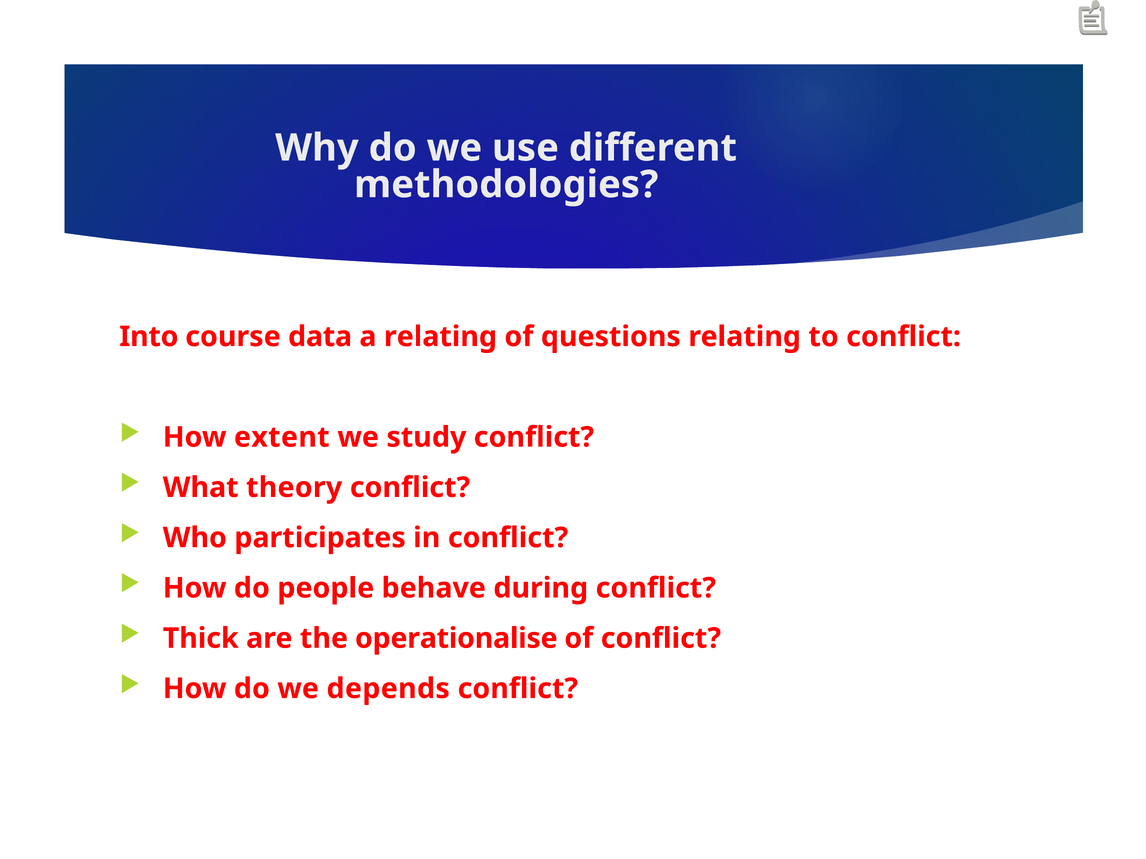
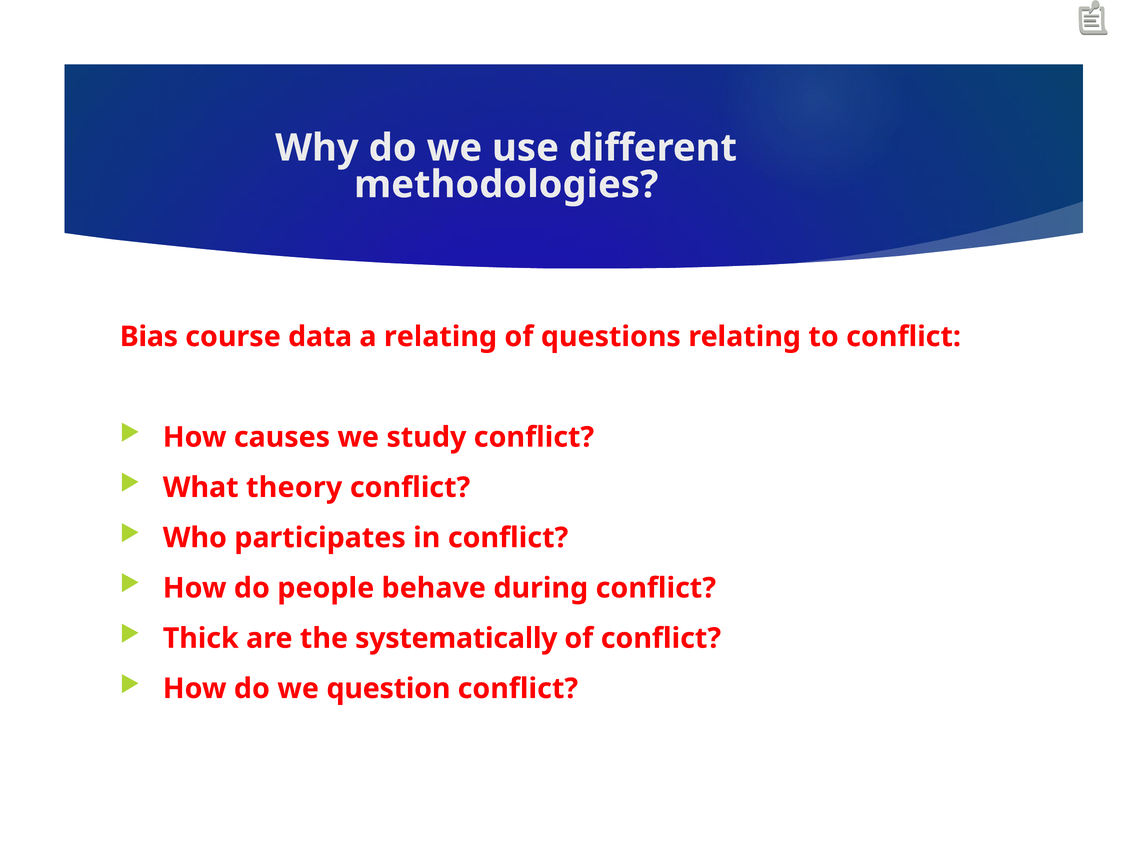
Into: Into -> Bias
extent: extent -> causes
operationalise: operationalise -> systematically
depends: depends -> question
